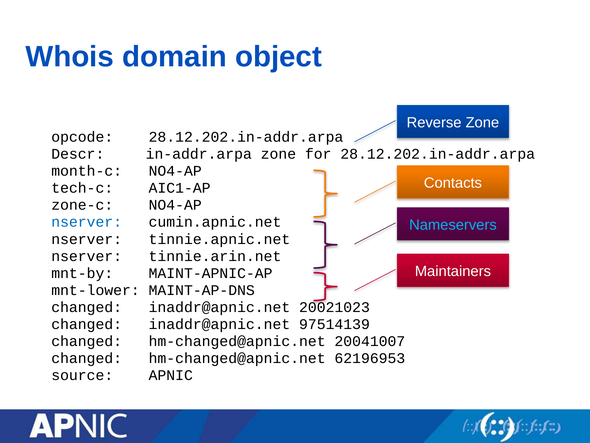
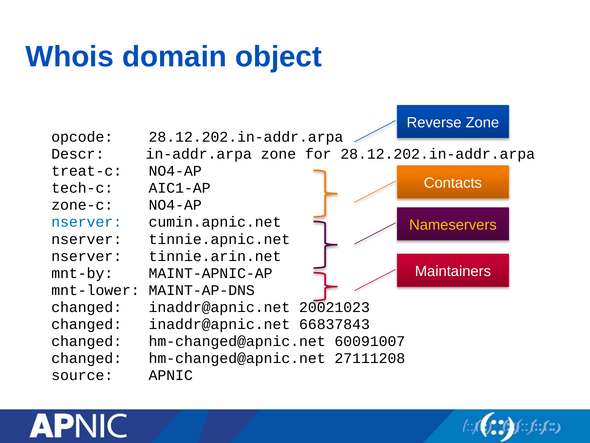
month-c: month-c -> treat-c
Nameservers colour: light blue -> yellow
97514139: 97514139 -> 66837843
20041007: 20041007 -> 60091007
62196953: 62196953 -> 27111208
